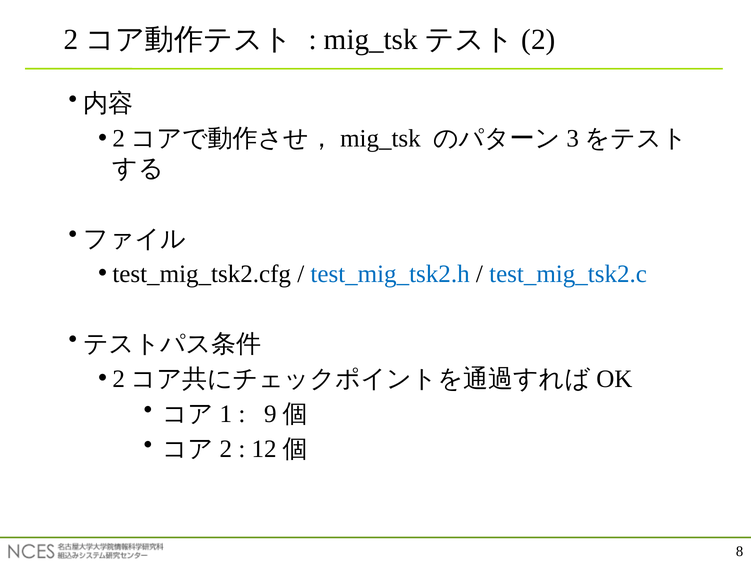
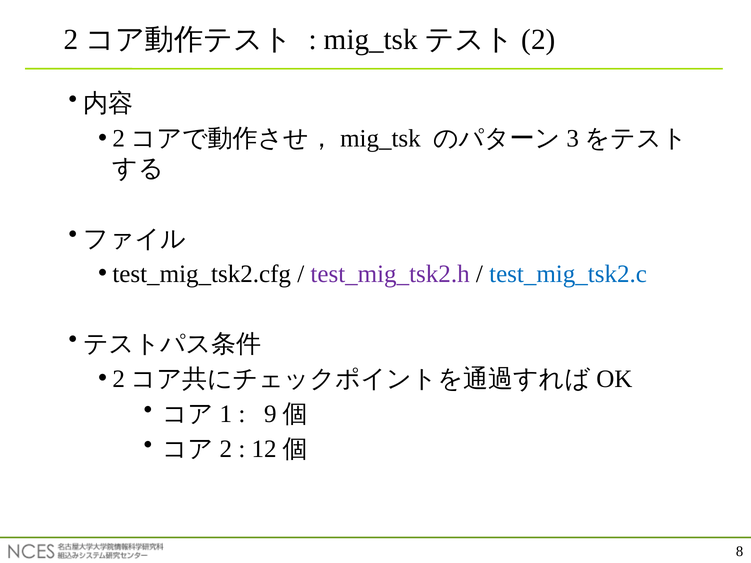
test_mig_tsk2.h colour: blue -> purple
